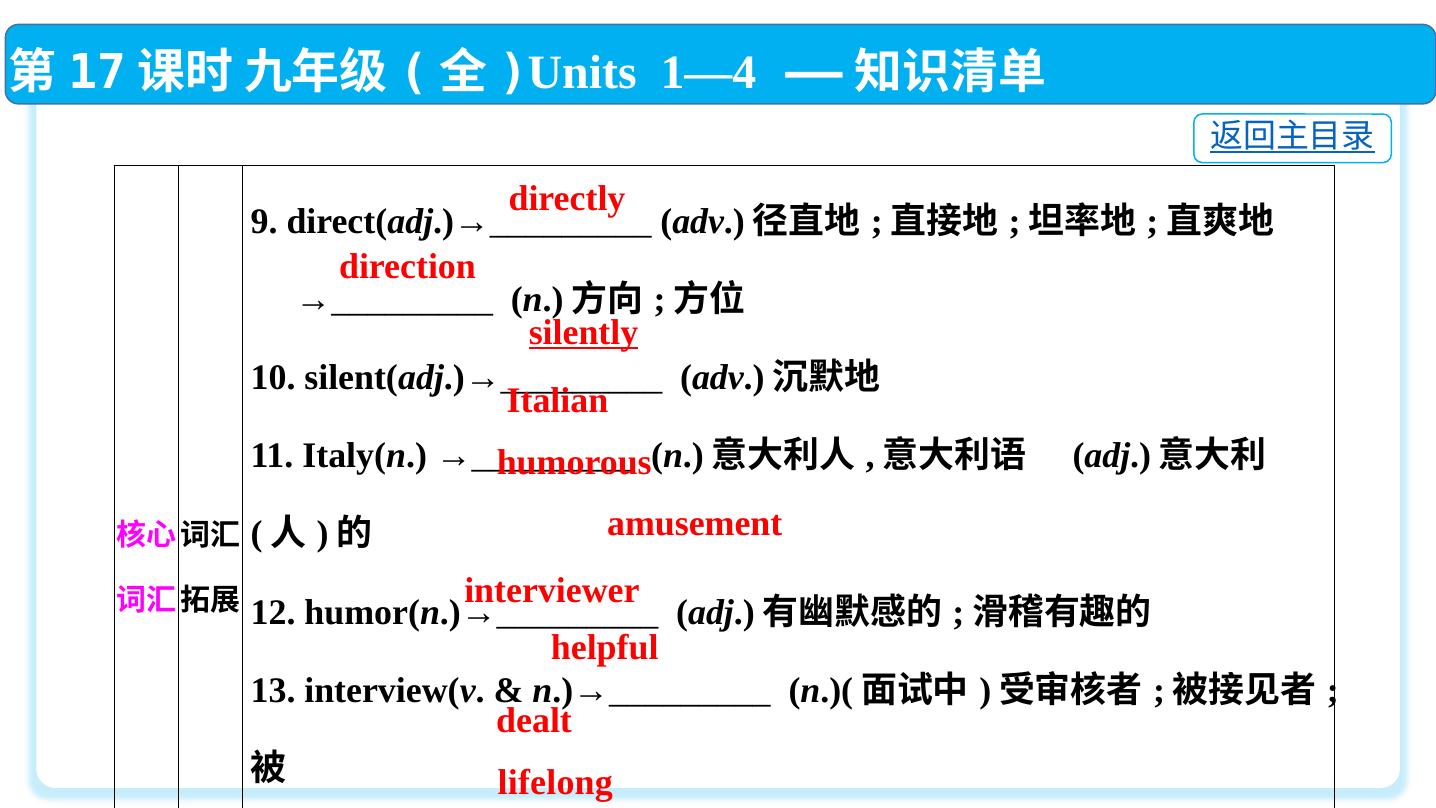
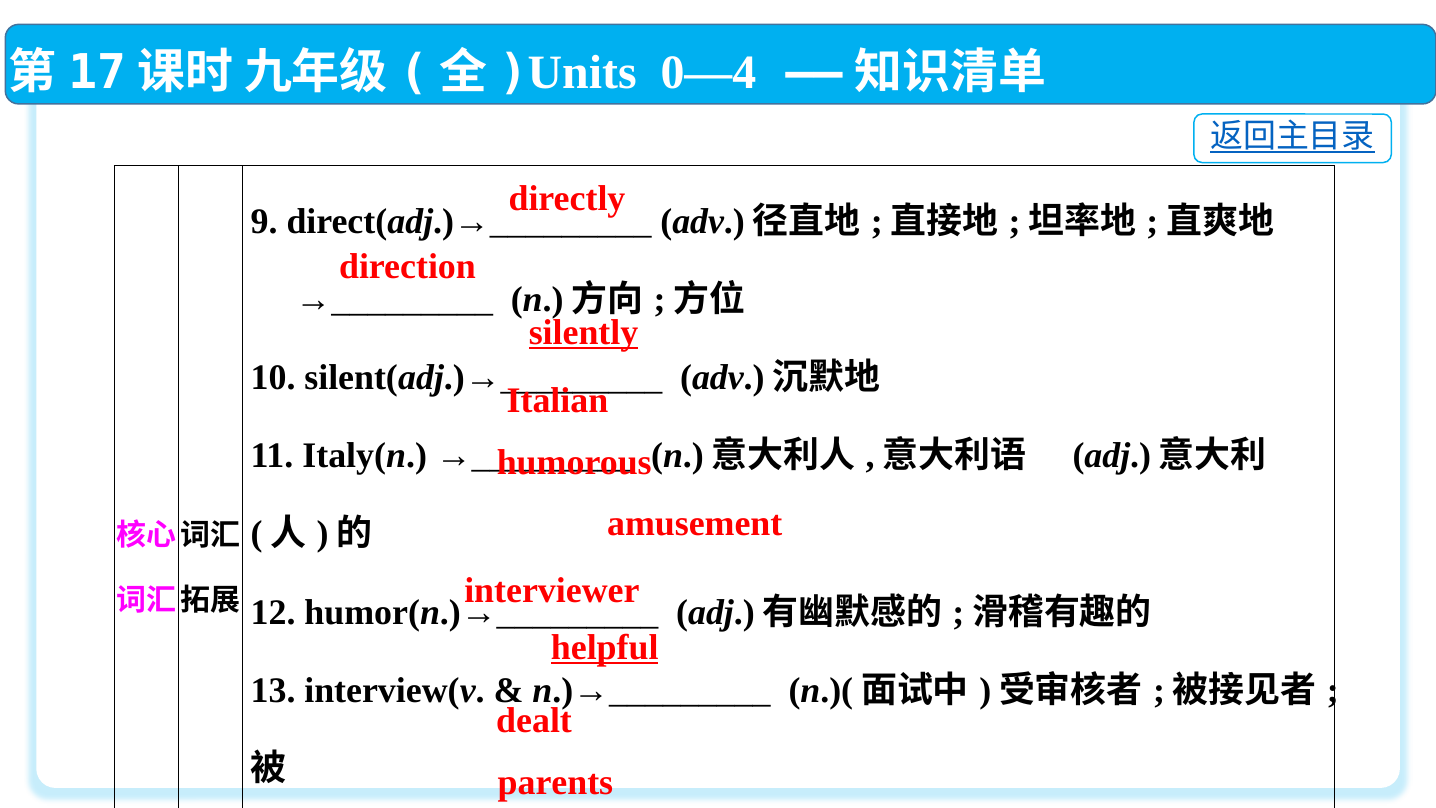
1—4: 1—4 -> 0—4
helpful underline: none -> present
lifelong: lifelong -> parents
